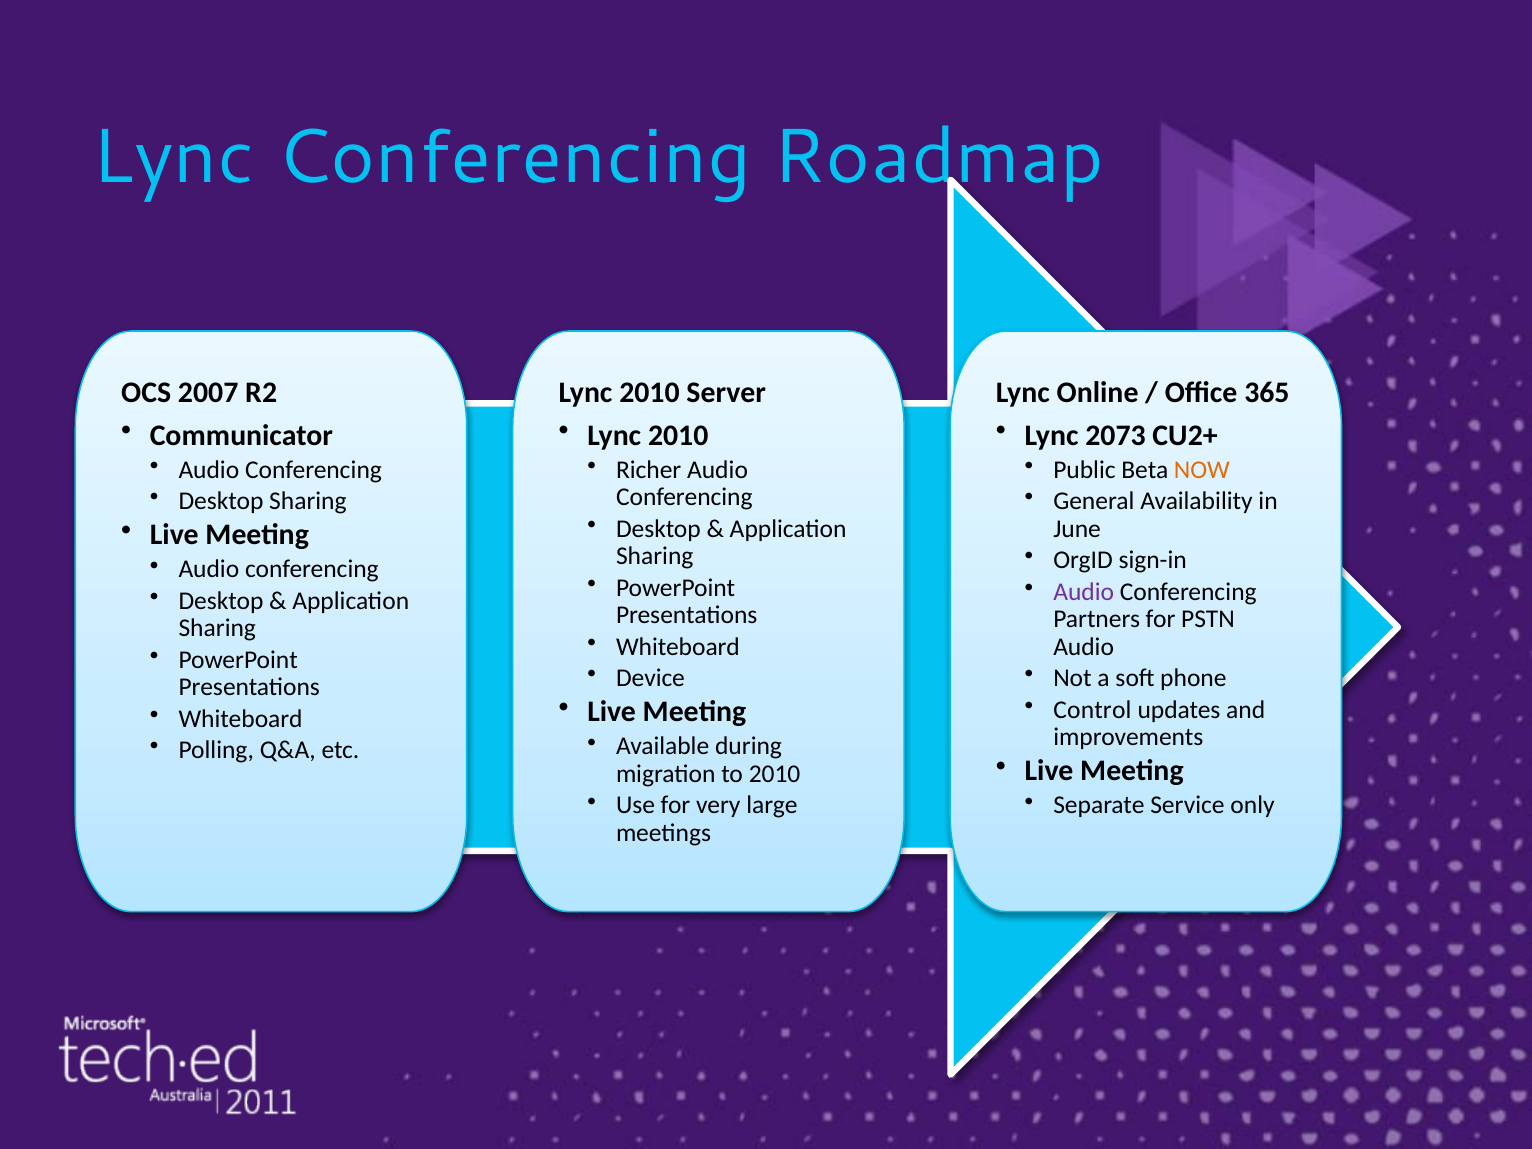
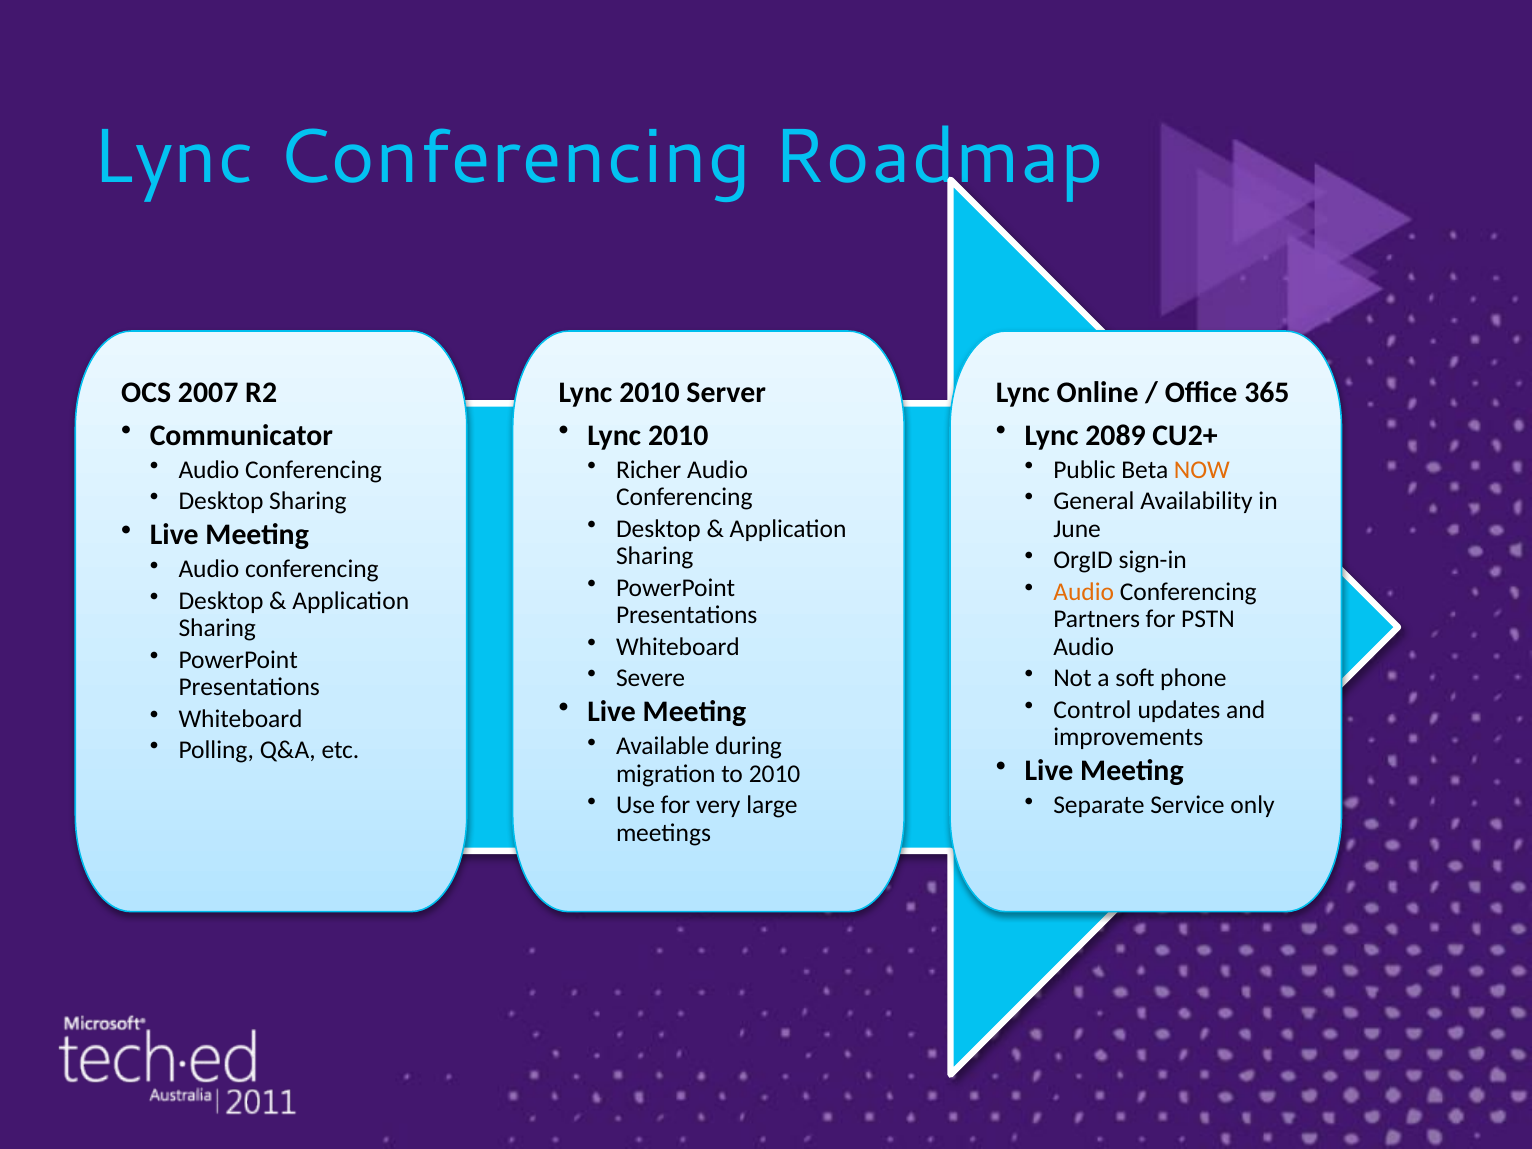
2073: 2073 -> 2089
Audio at (1084, 592) colour: purple -> orange
Device: Device -> Severe
